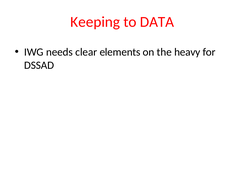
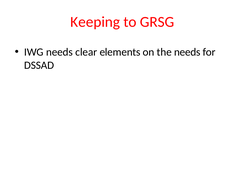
DATA: DATA -> GRSG
the heavy: heavy -> needs
